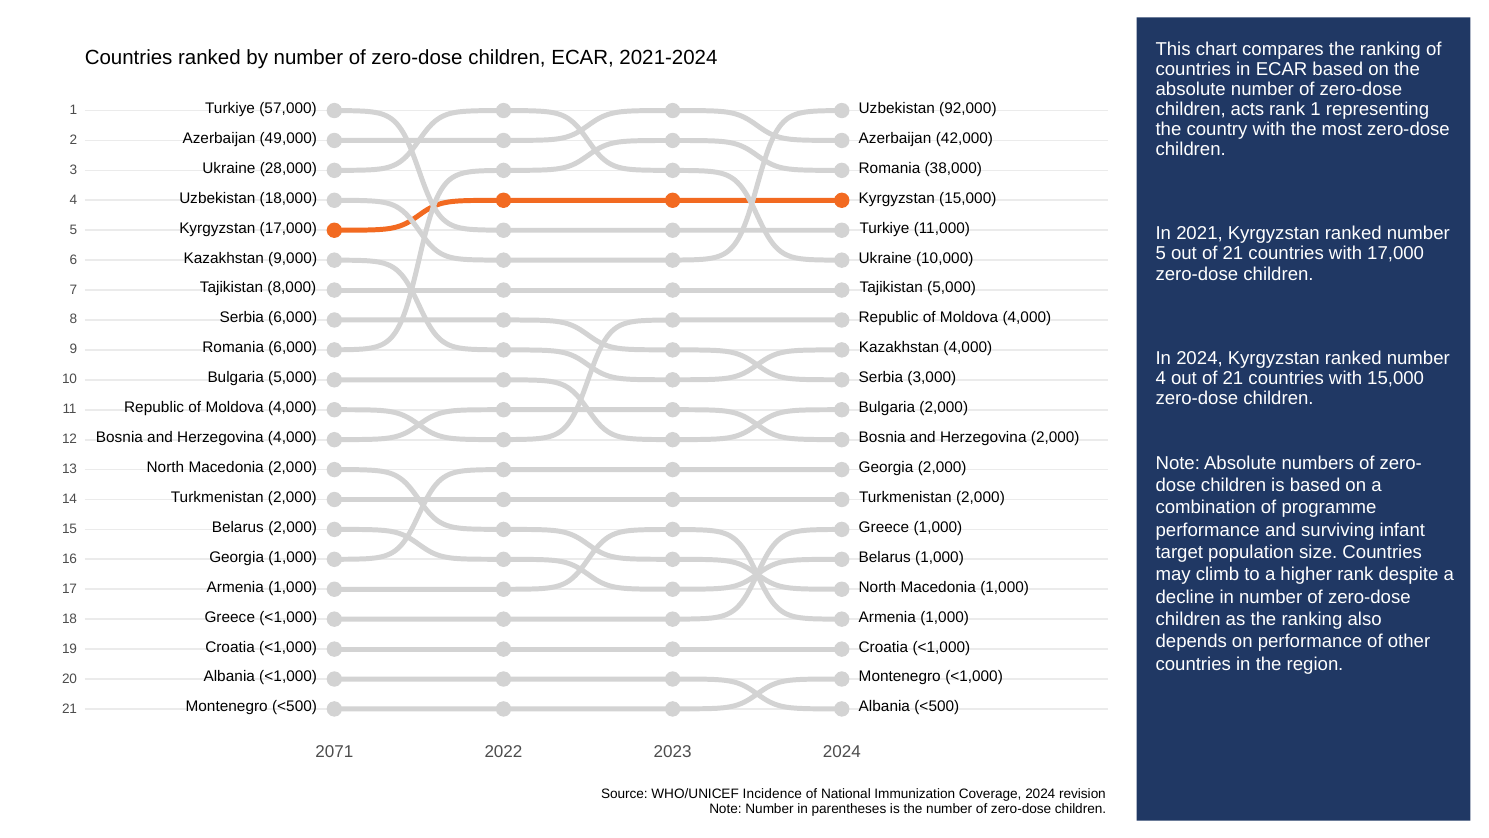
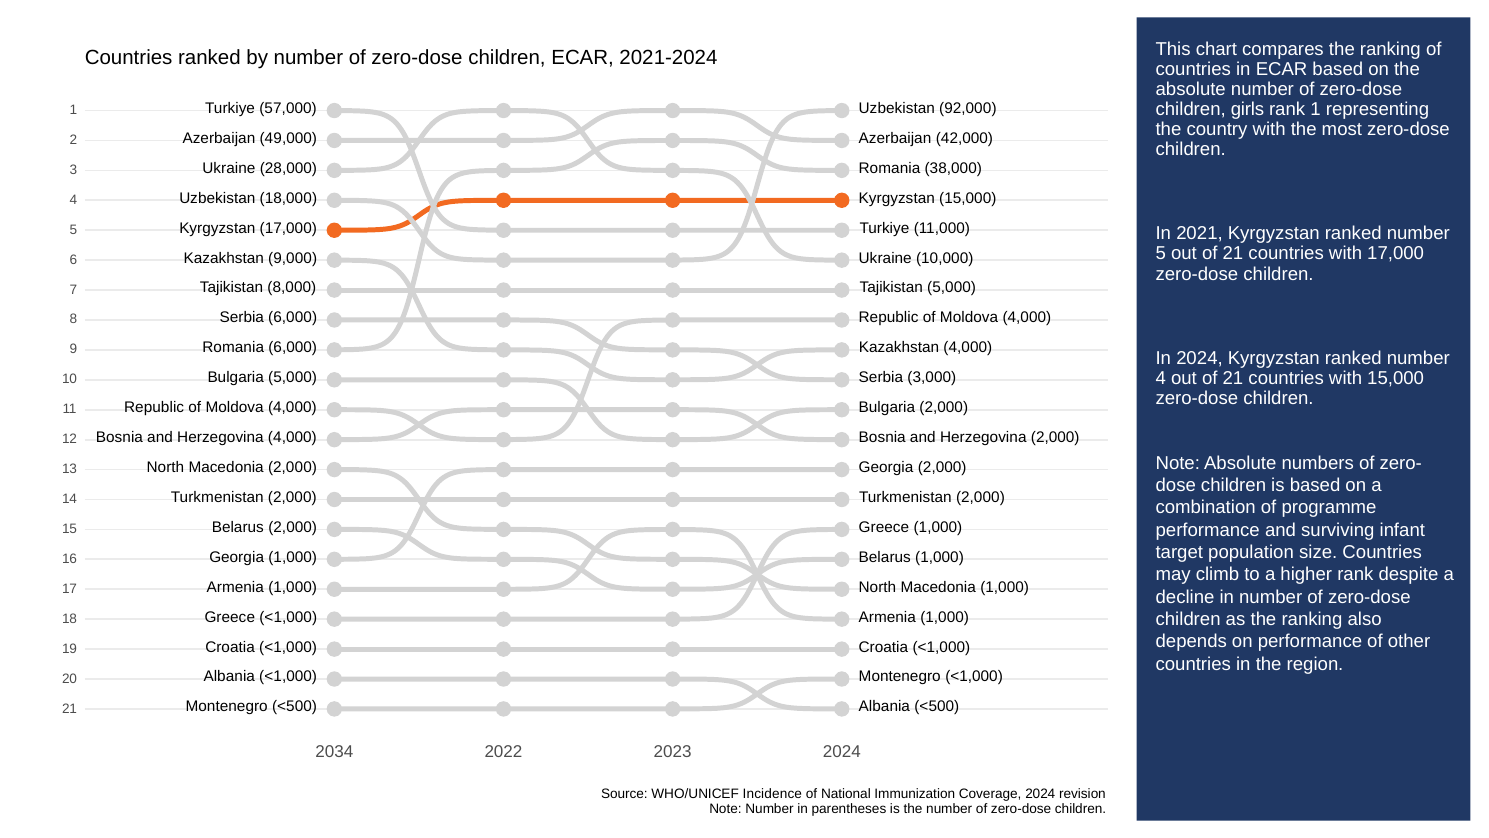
acts: acts -> girls
2071: 2071 -> 2034
